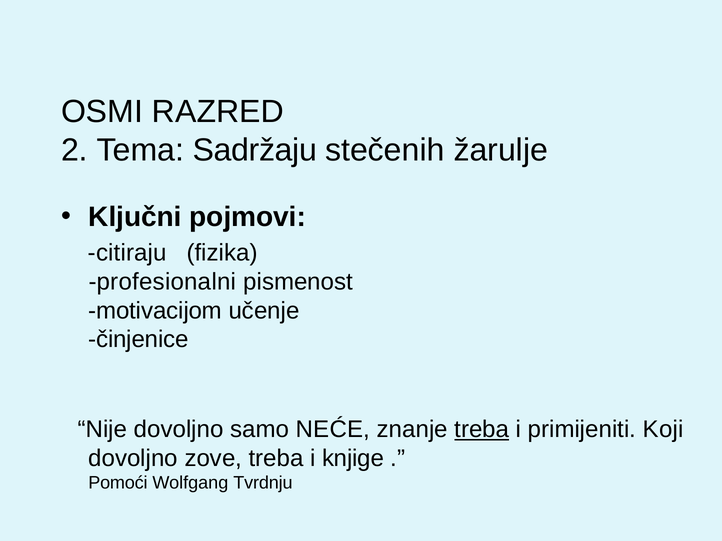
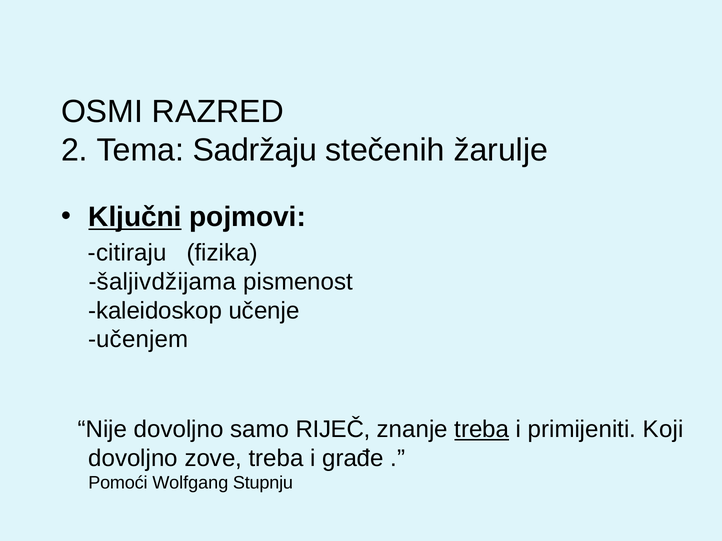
Ključni underline: none -> present
profesionalni: profesionalni -> šaljivdžijama
motivacijom: motivacijom -> kaleidoskop
činjenice: činjenice -> učenjem
NEĆE: NEĆE -> RIJEČ
knjige: knjige -> građe
Tvrdnju: Tvrdnju -> Stupnju
